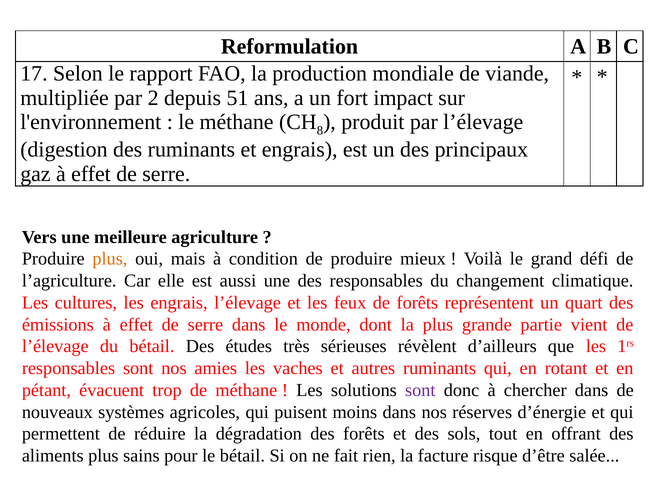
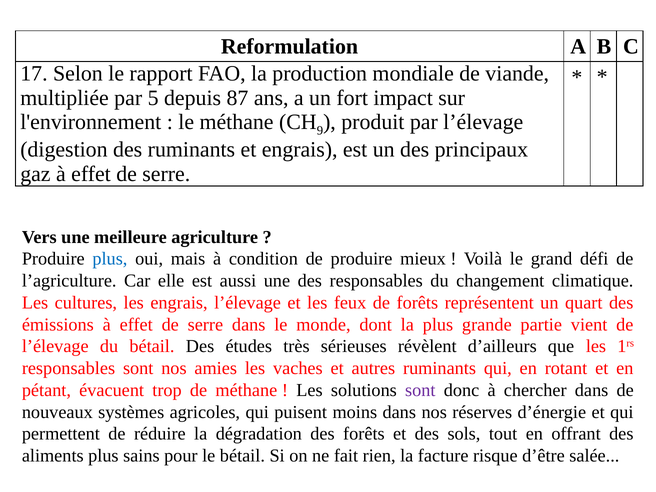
2: 2 -> 5
51: 51 -> 87
8: 8 -> 9
plus at (110, 259) colour: orange -> blue
